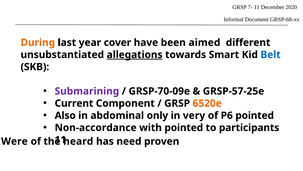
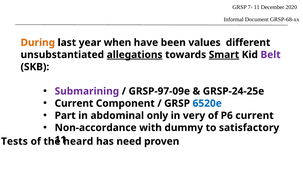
cover: cover -> when
aimed: aimed -> values
Smart underline: none -> present
Belt colour: blue -> purple
GRSP-70-09e: GRSP-70-09e -> GRSP-97-09e
GRSP-57-25e: GRSP-57-25e -> GRSP-24-25e
6520e colour: orange -> blue
Also: Also -> Part
P6 pointed: pointed -> current
with pointed: pointed -> dummy
participants: participants -> satisfactory
Were: Were -> Tests
